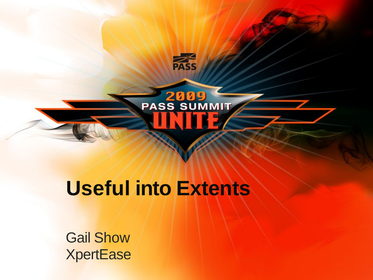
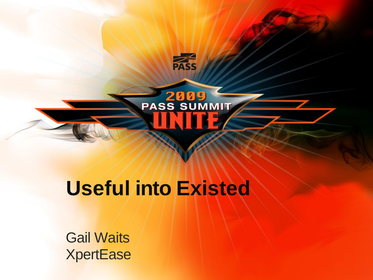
Extents: Extents -> Existed
Show: Show -> Waits
